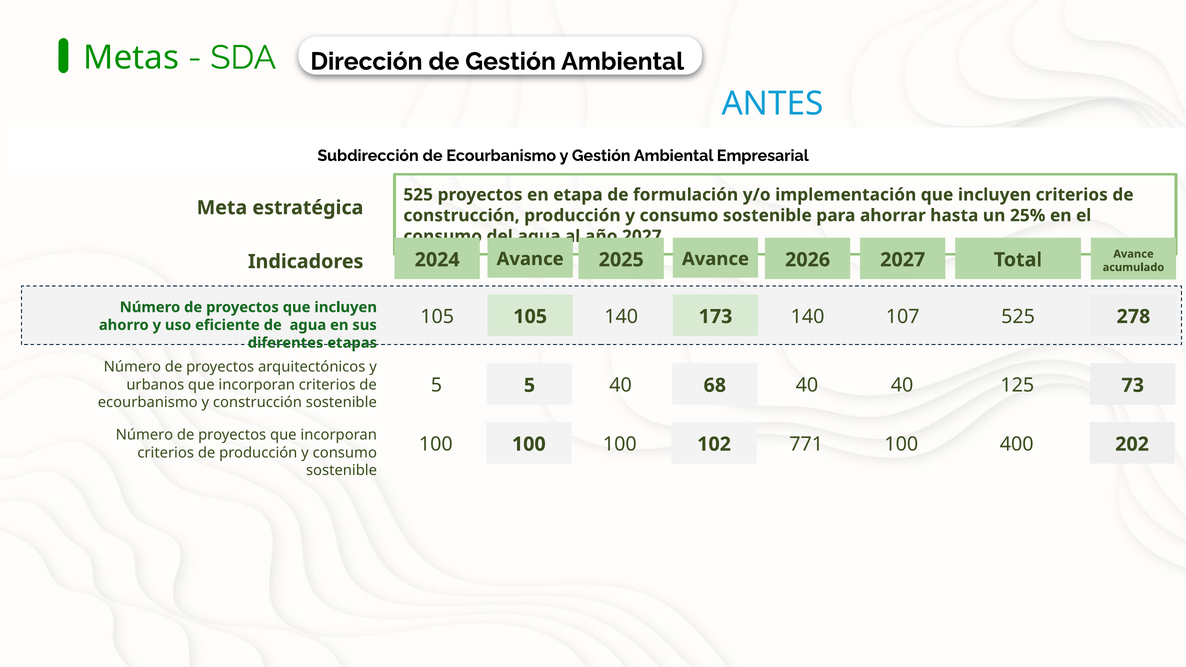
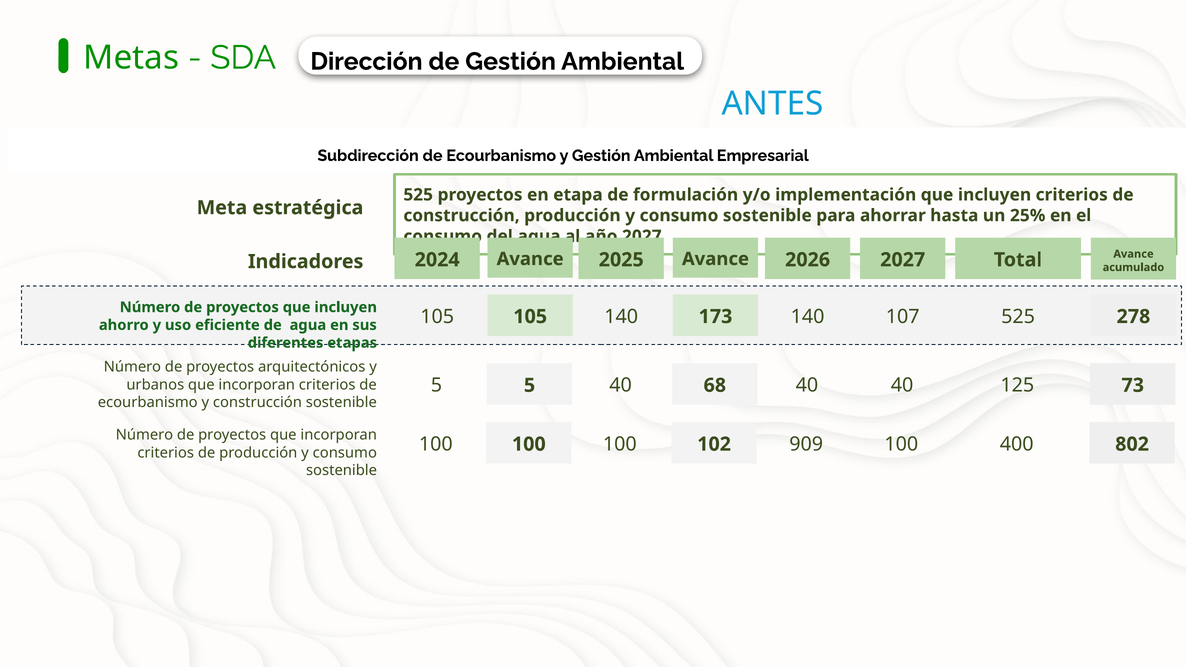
771: 771 -> 909
202: 202 -> 802
